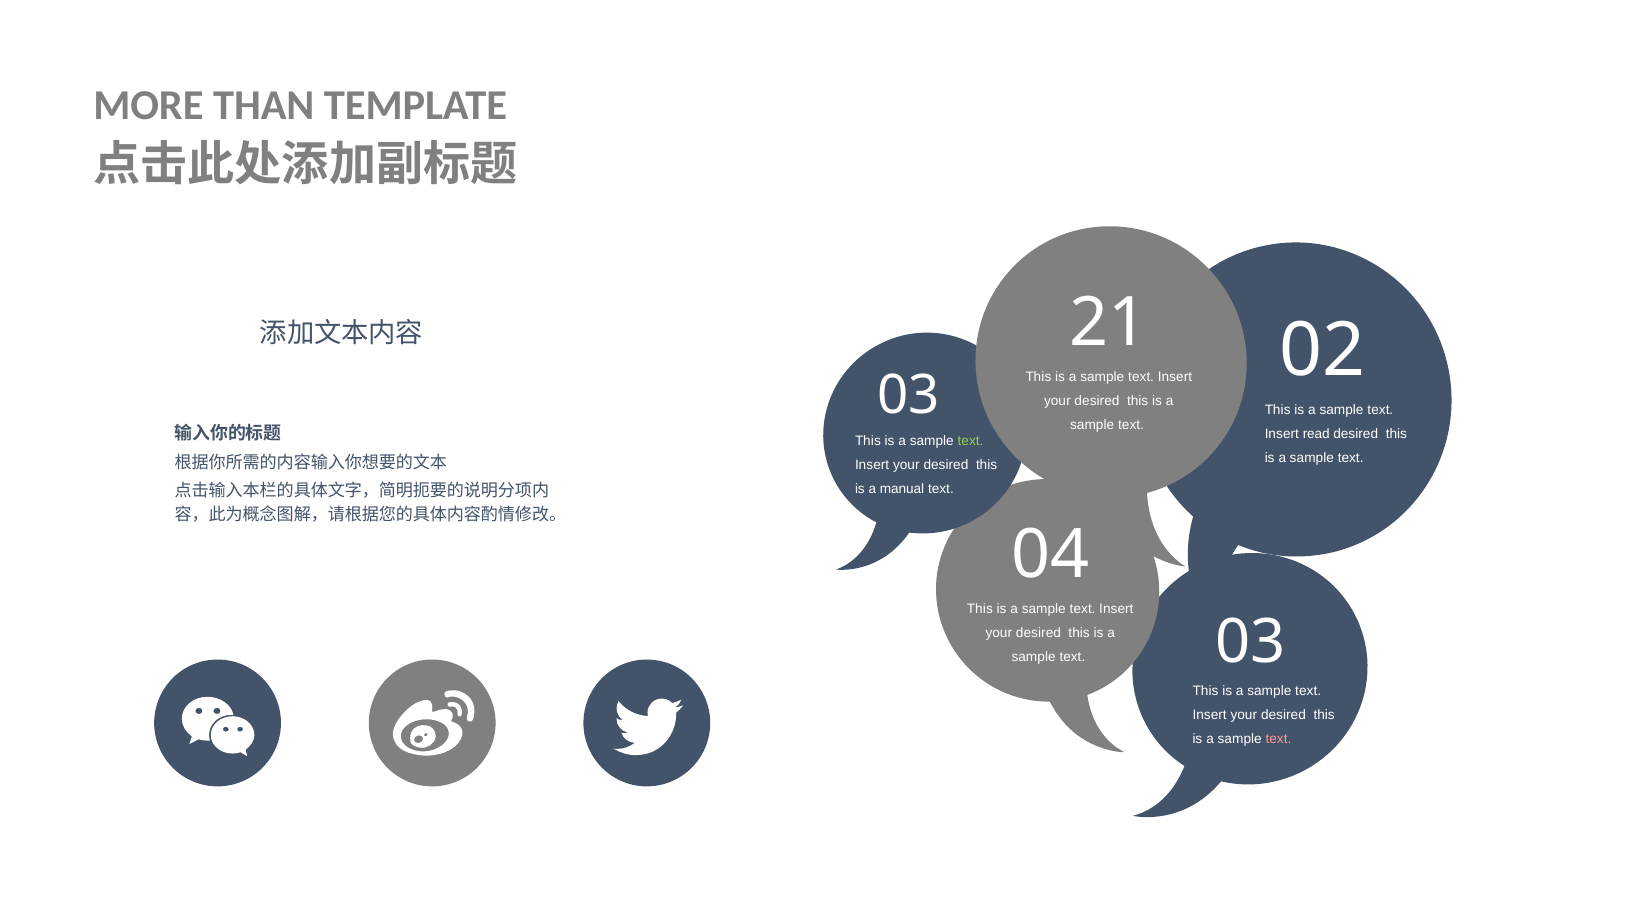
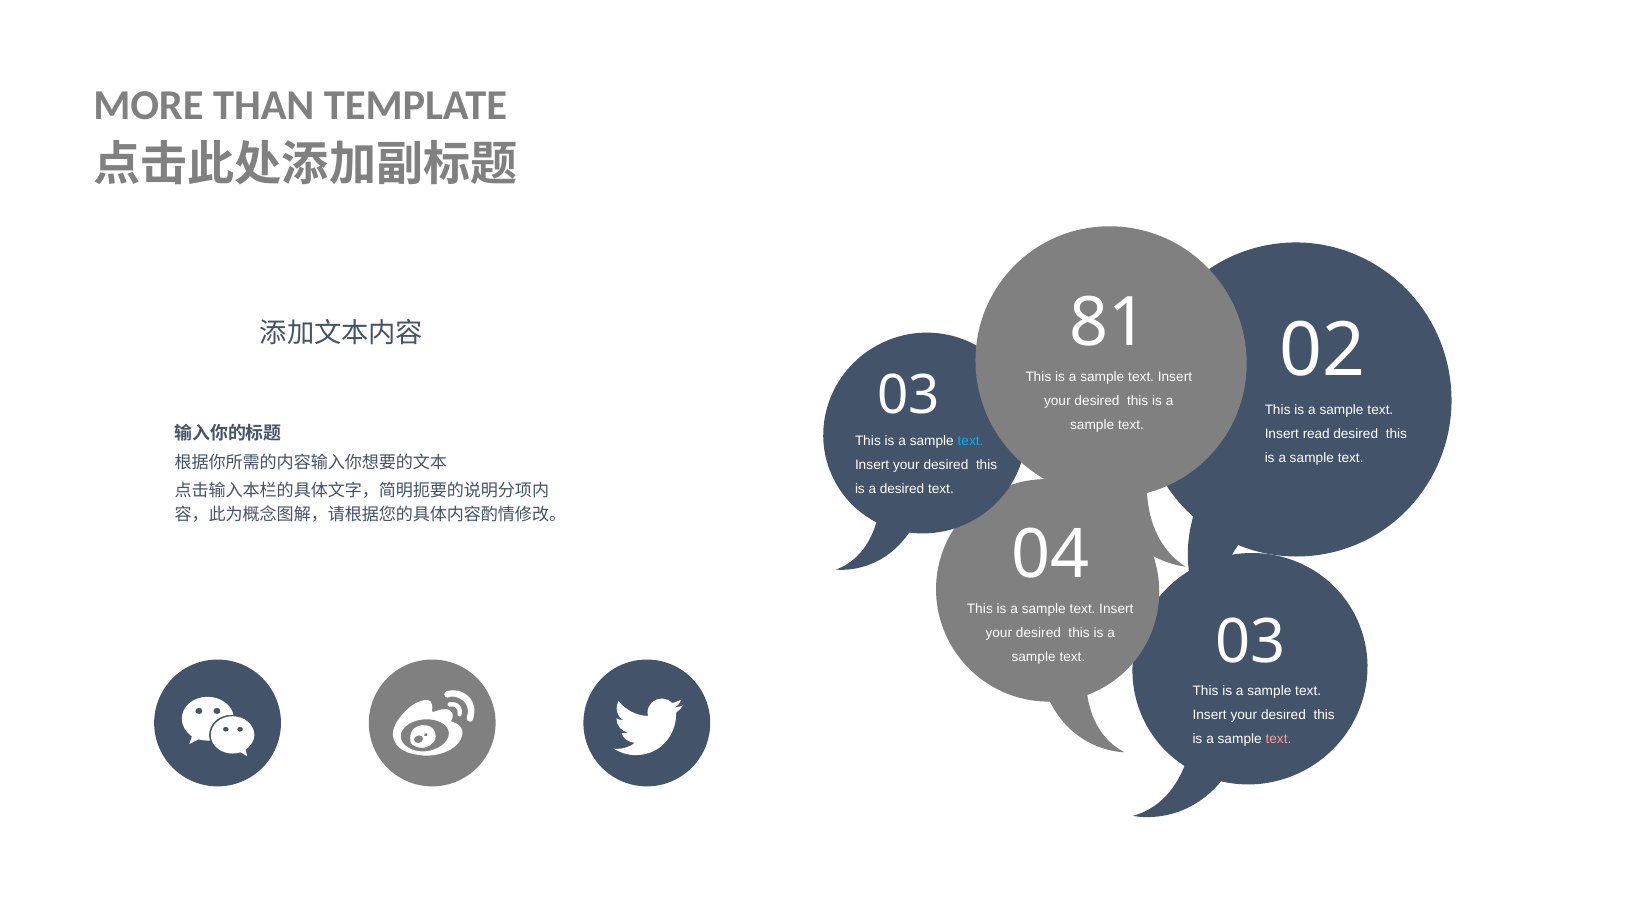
21: 21 -> 81
text at (971, 441) colour: light green -> light blue
a manual: manual -> desired
